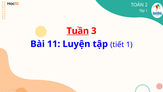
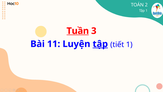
tập at (100, 44) underline: none -> present
